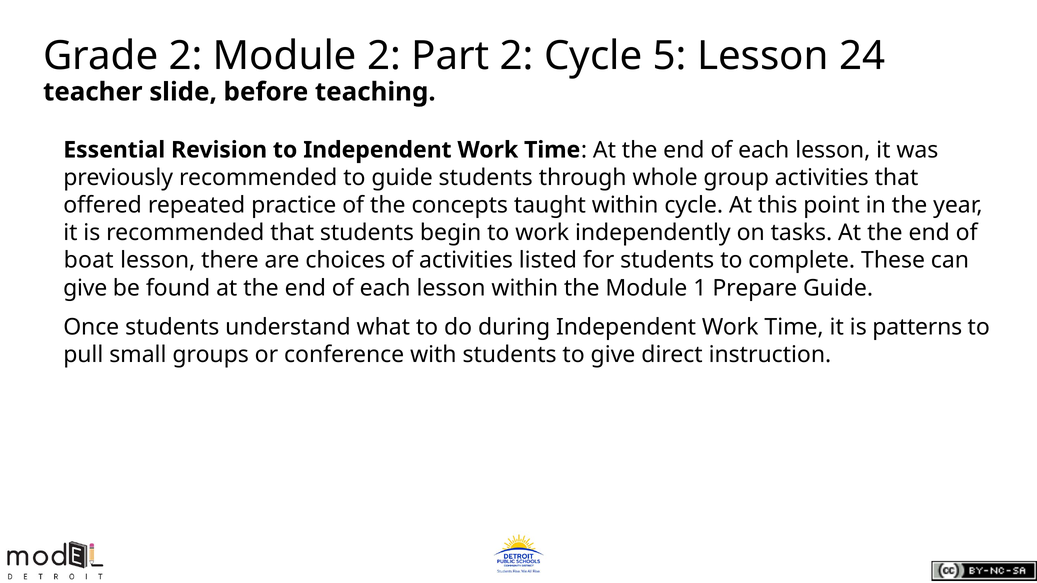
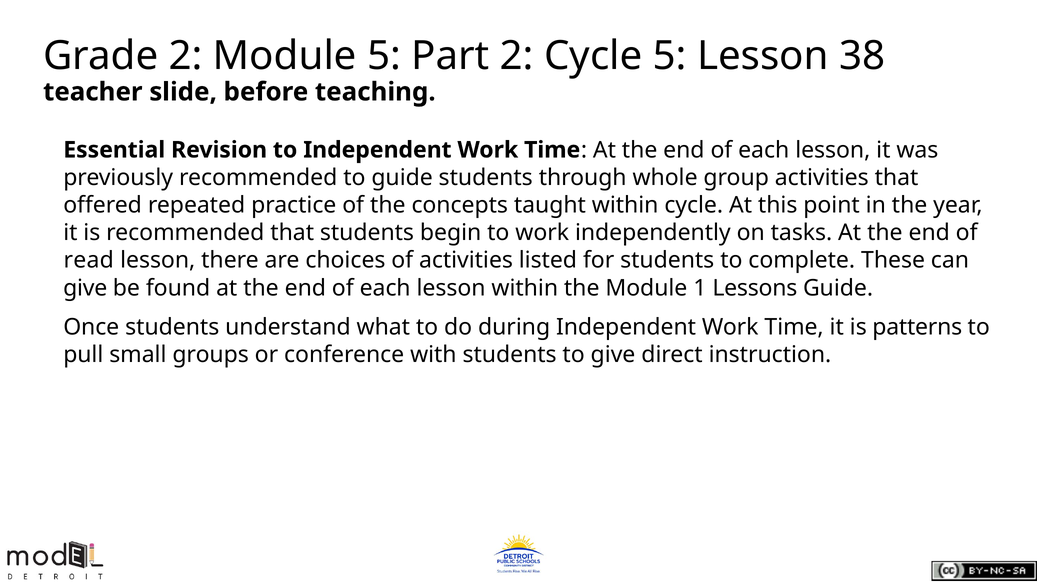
Module 2: 2 -> 5
24: 24 -> 38
boat: boat -> read
Prepare: Prepare -> Lessons
